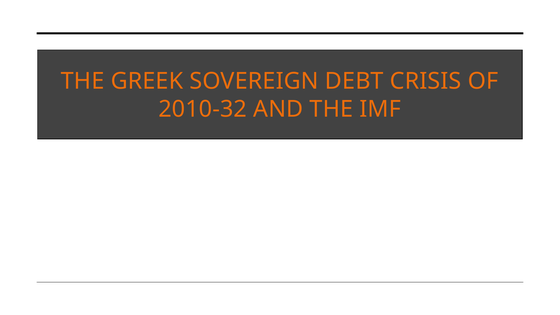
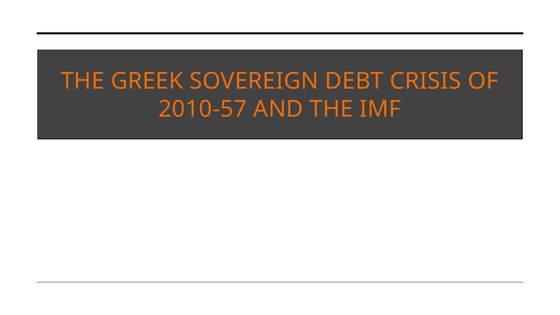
2010-32: 2010-32 -> 2010-57
